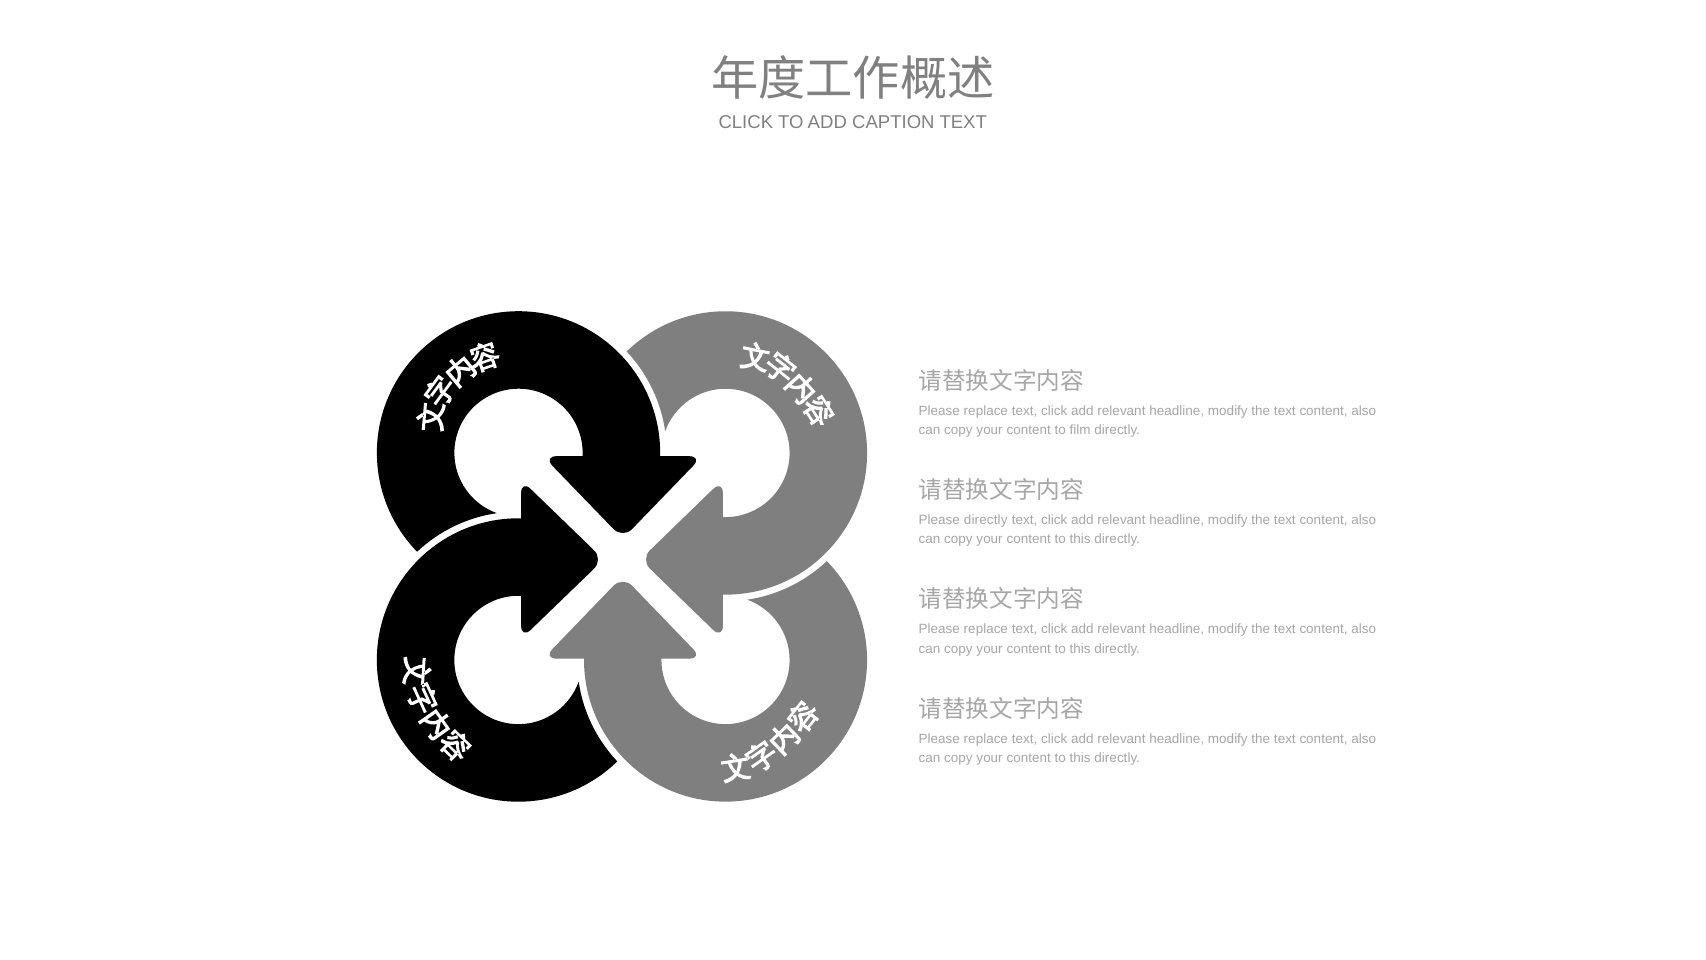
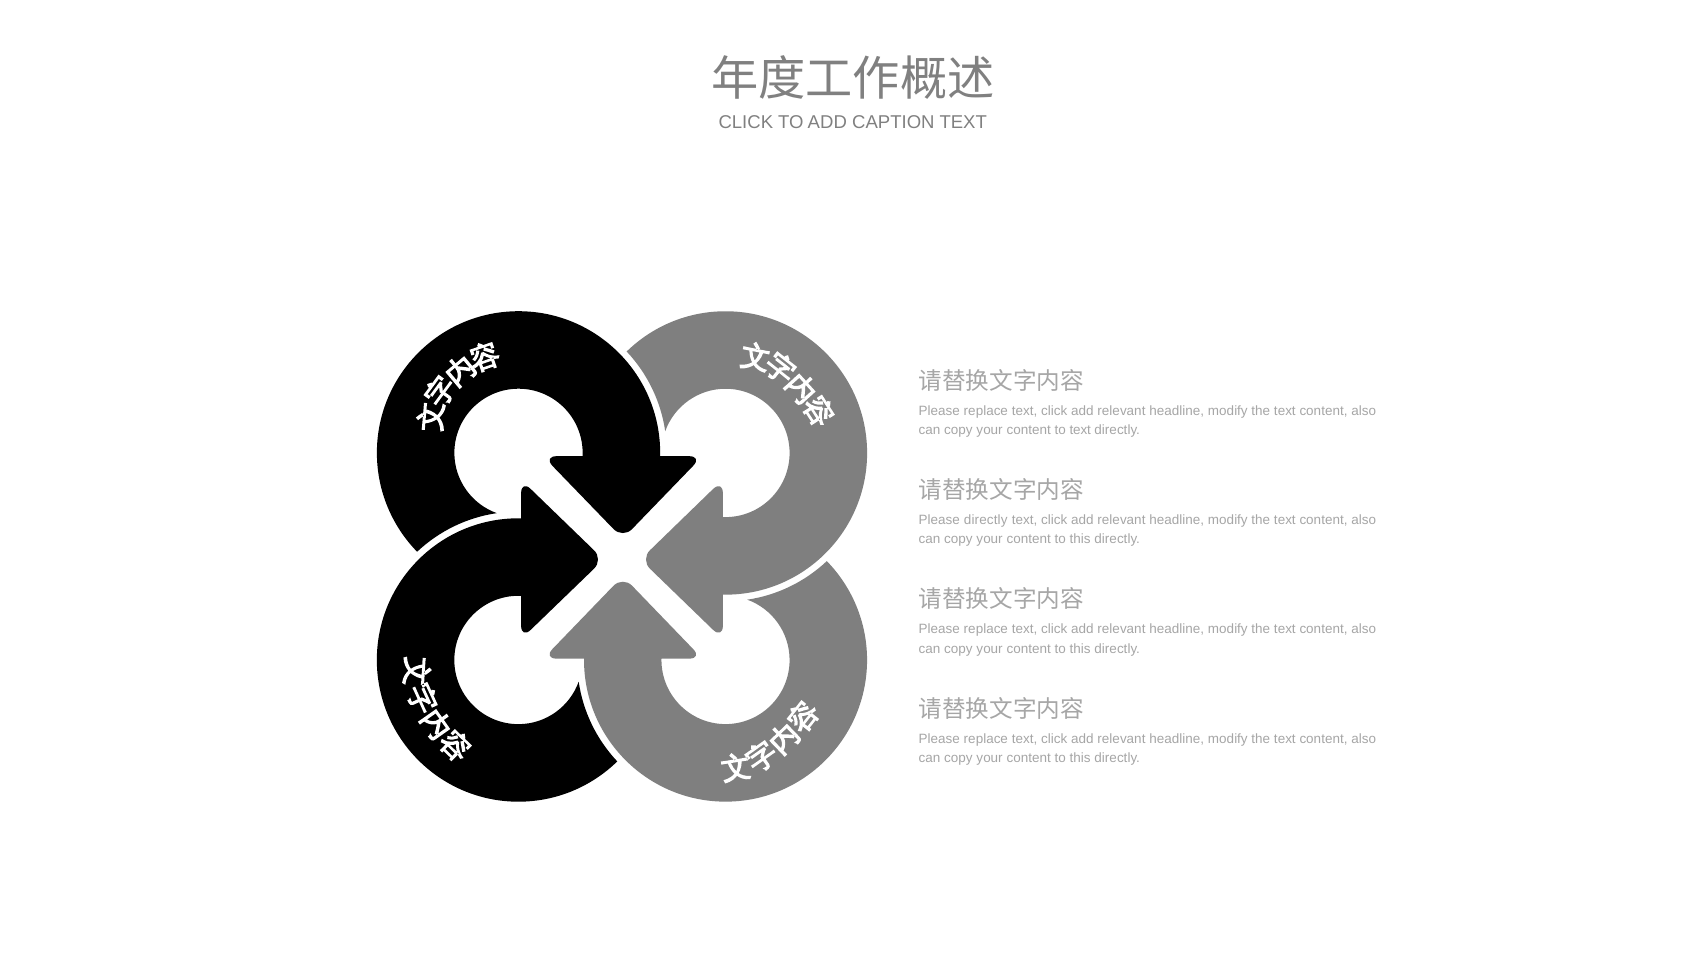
to film: film -> text
